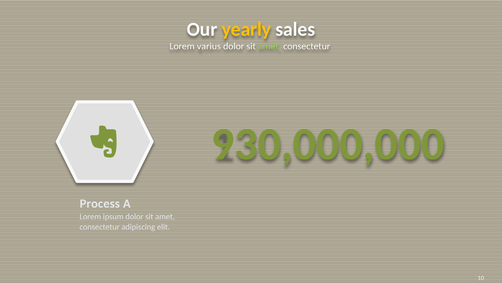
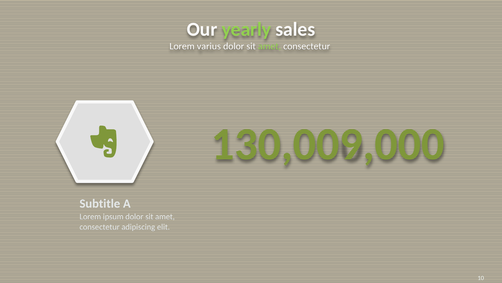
yearly colour: yellow -> light green
930,000,000: 930,000,000 -> 130,009,000
Process: Process -> Subtitle
